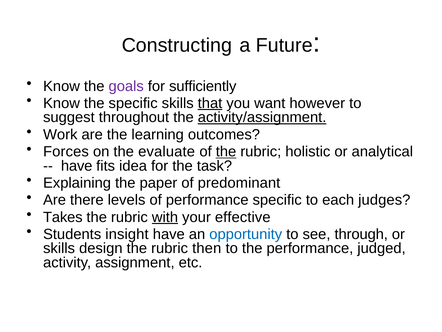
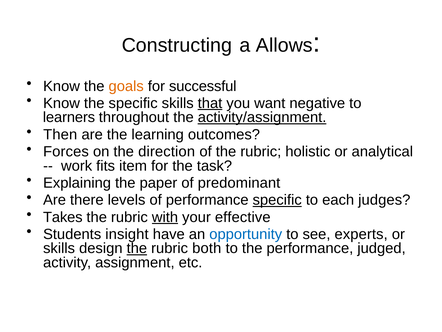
Future: Future -> Allows
goals colour: purple -> orange
sufficiently: sufficiently -> successful
however: however -> negative
suggest: suggest -> learners
Work: Work -> Then
evaluate: evaluate -> direction
the at (226, 151) underline: present -> none
have at (77, 166): have -> work
idea: idea -> item
specific at (277, 200) underline: none -> present
through: through -> experts
the at (137, 248) underline: none -> present
then: then -> both
